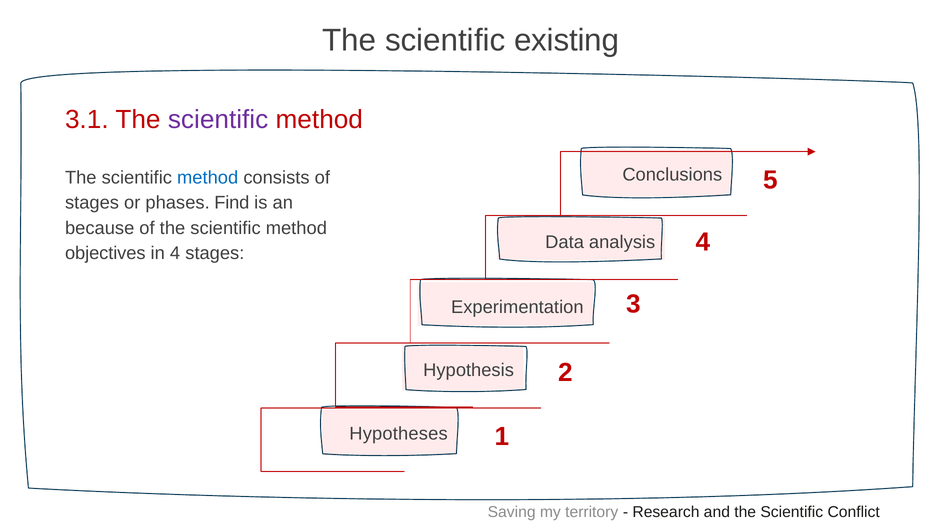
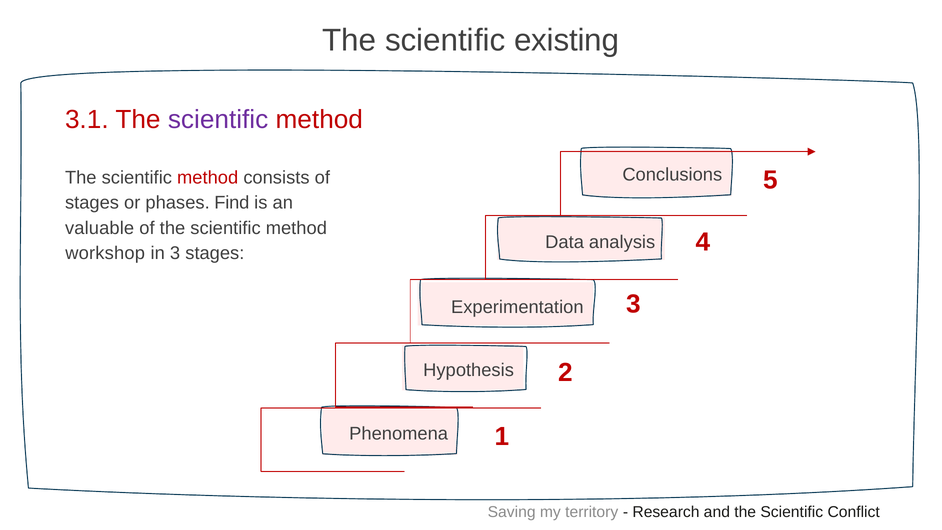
method at (208, 178) colour: blue -> red
because: because -> valuable
objectives: objectives -> workshop
in 4: 4 -> 3
Hypotheses: Hypotheses -> Phenomena
